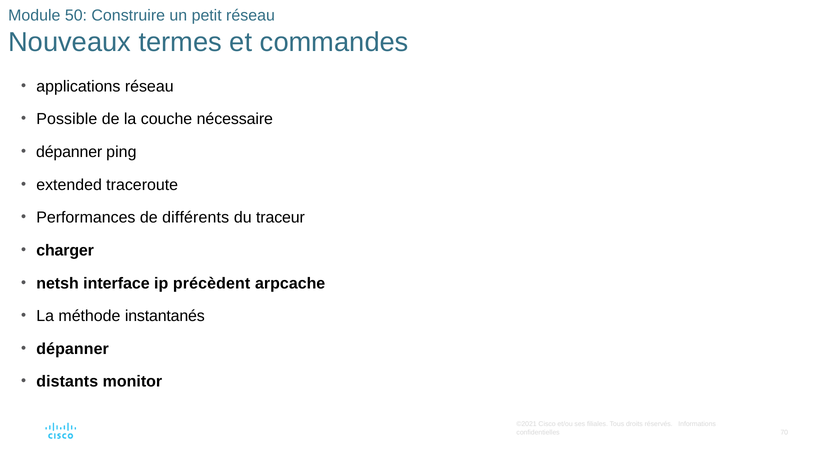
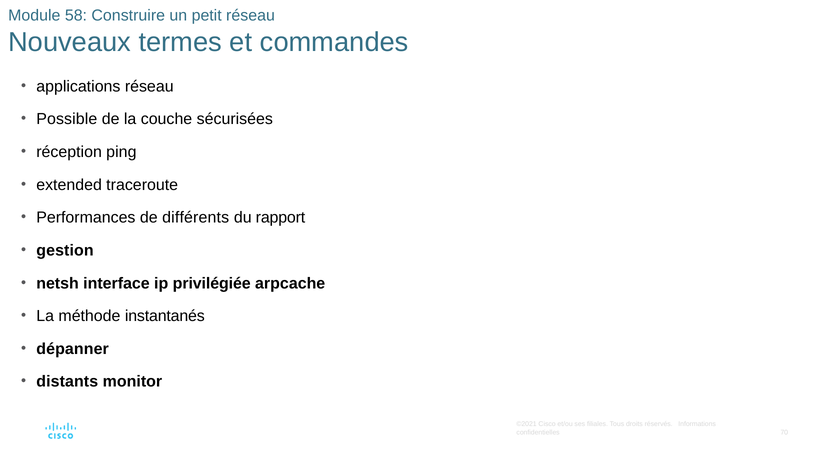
50: 50 -> 58
nécessaire: nécessaire -> sécurisées
dépanner at (69, 152): dépanner -> réception
traceur: traceur -> rapport
charger: charger -> gestion
précèdent: précèdent -> privilégiée
